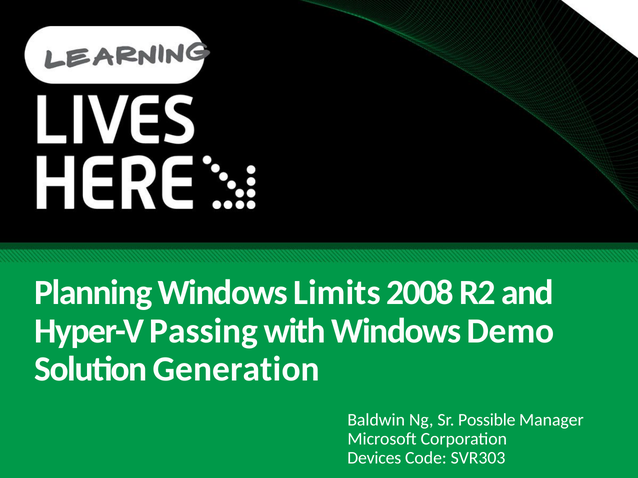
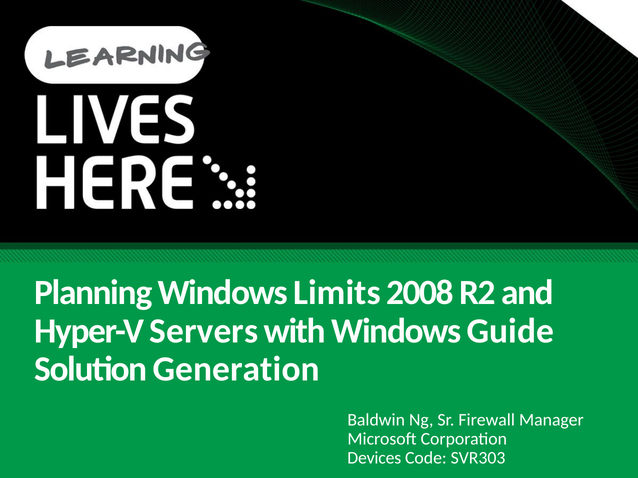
Passing: Passing -> Servers
Demo: Demo -> Guide
Possible: Possible -> Firewall
